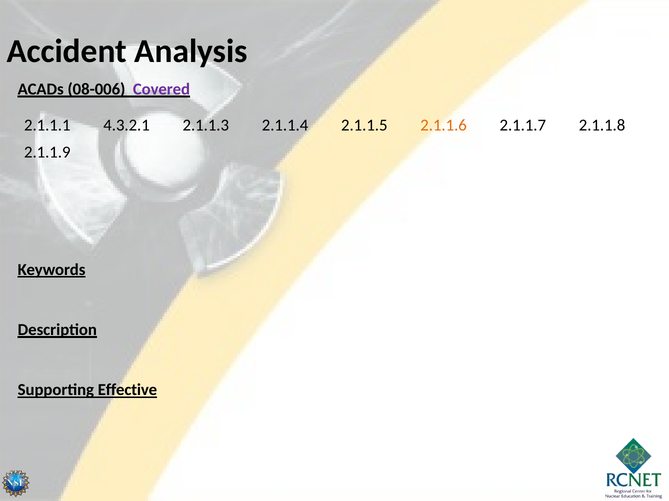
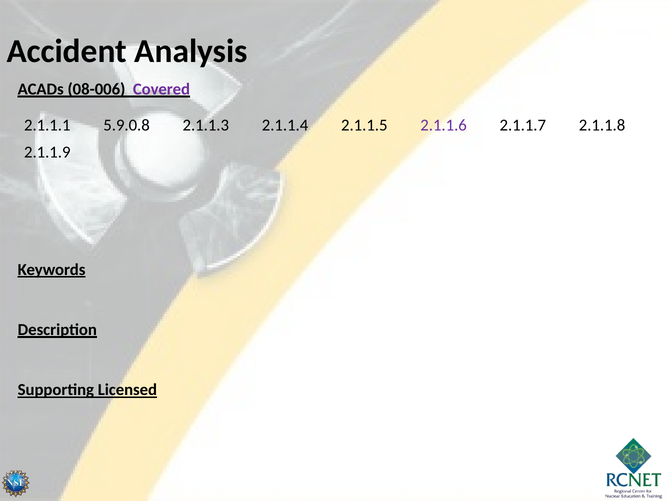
4.3.2.1: 4.3.2.1 -> 5.9.0.8
2.1.1.6 colour: orange -> purple
Effective: Effective -> Licensed
